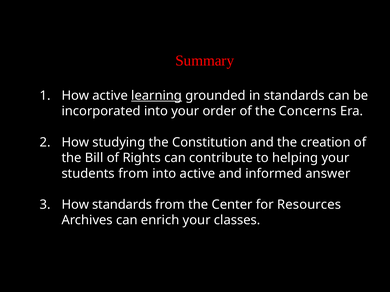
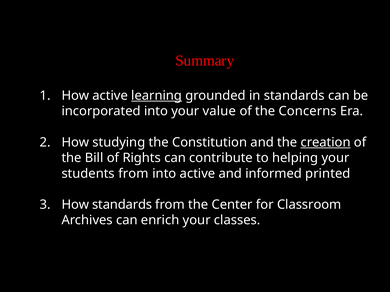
order: order -> value
creation underline: none -> present
answer: answer -> printed
Resources: Resources -> Classroom
